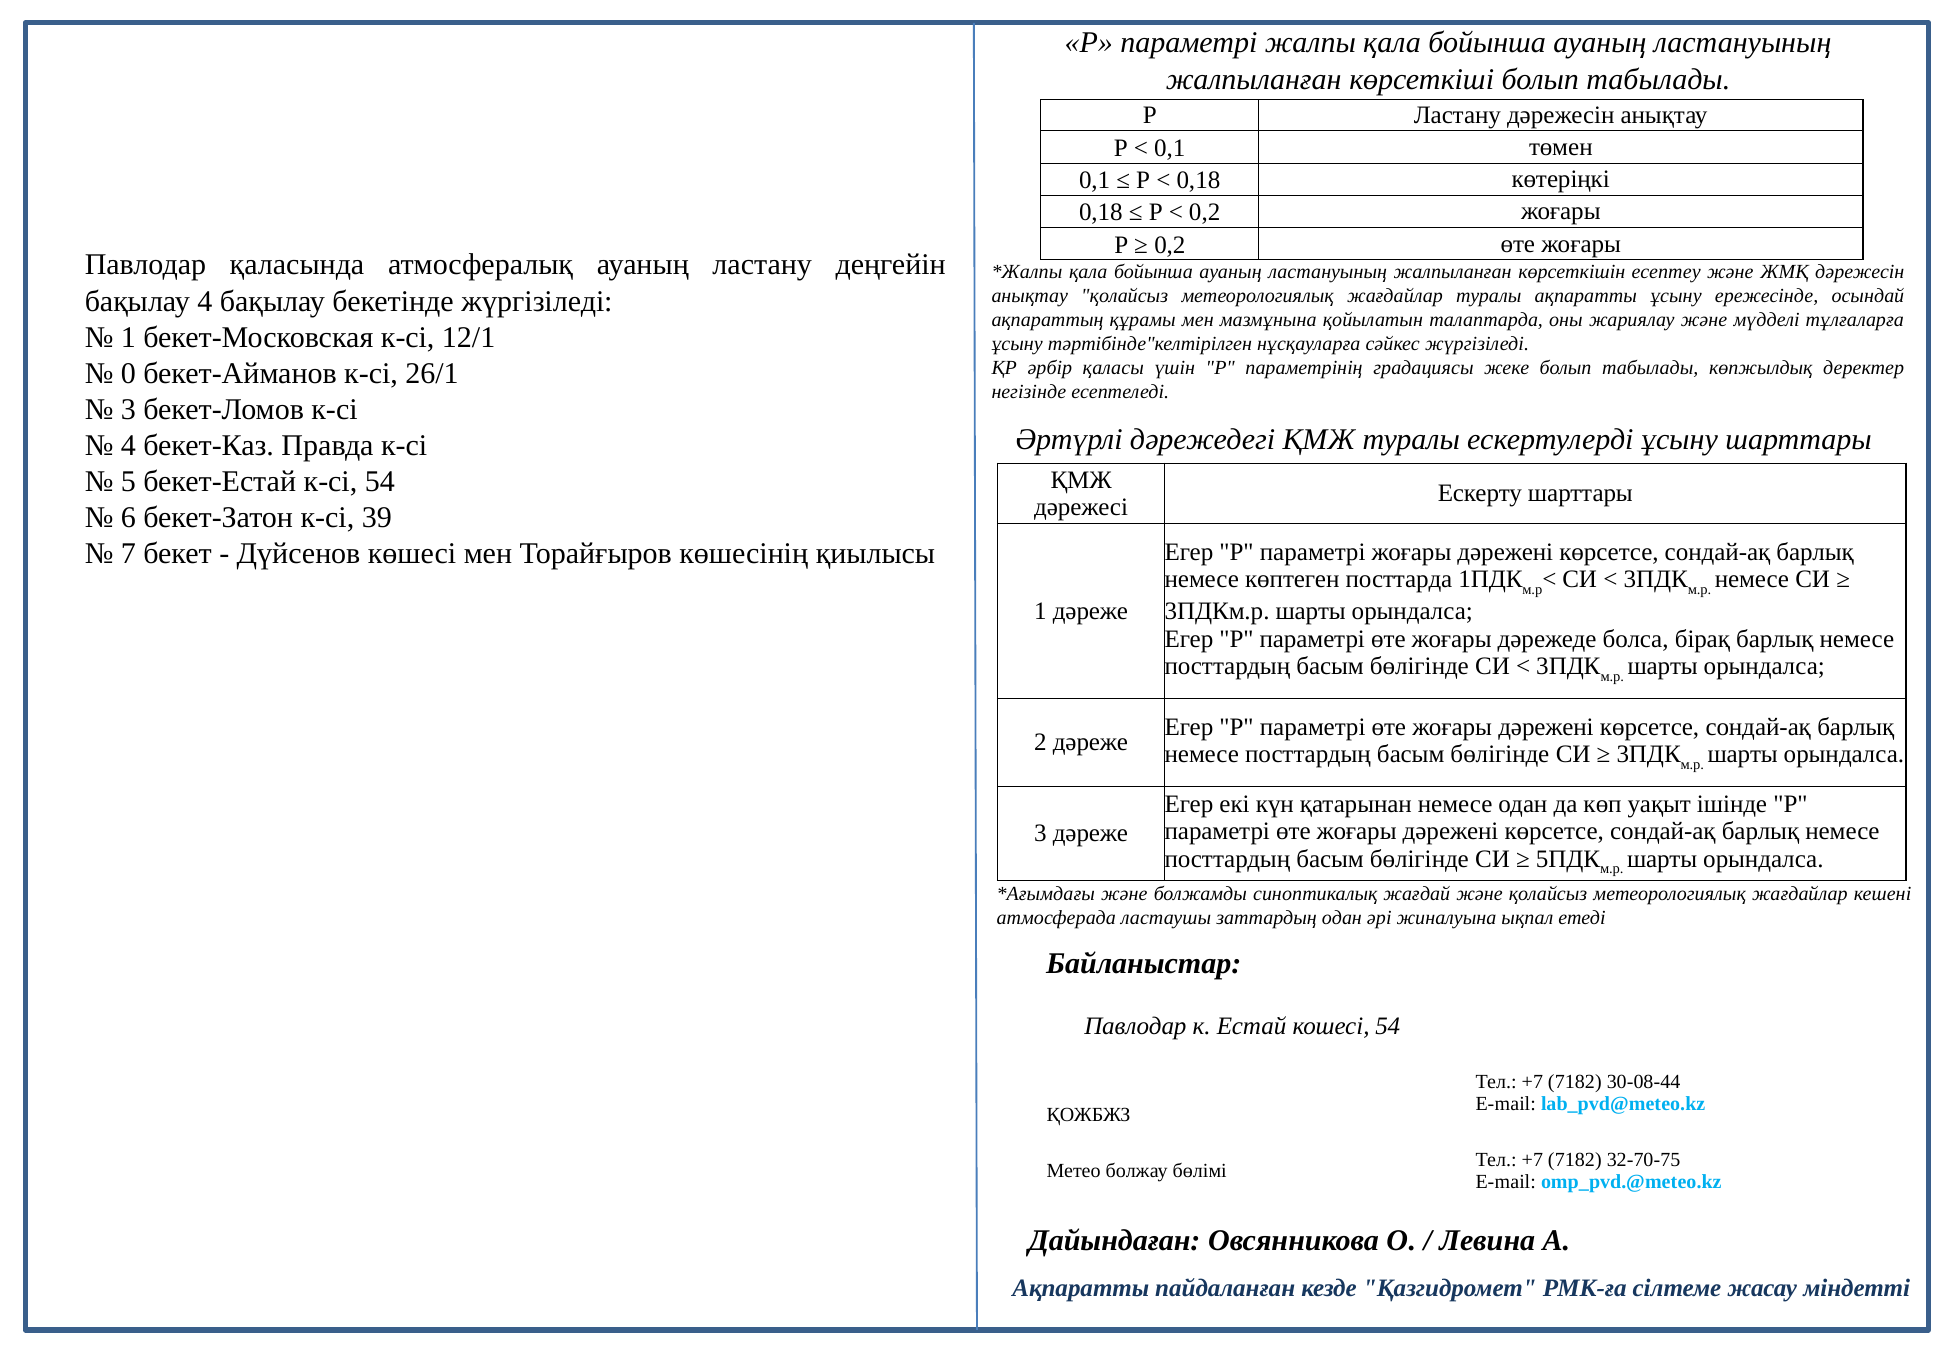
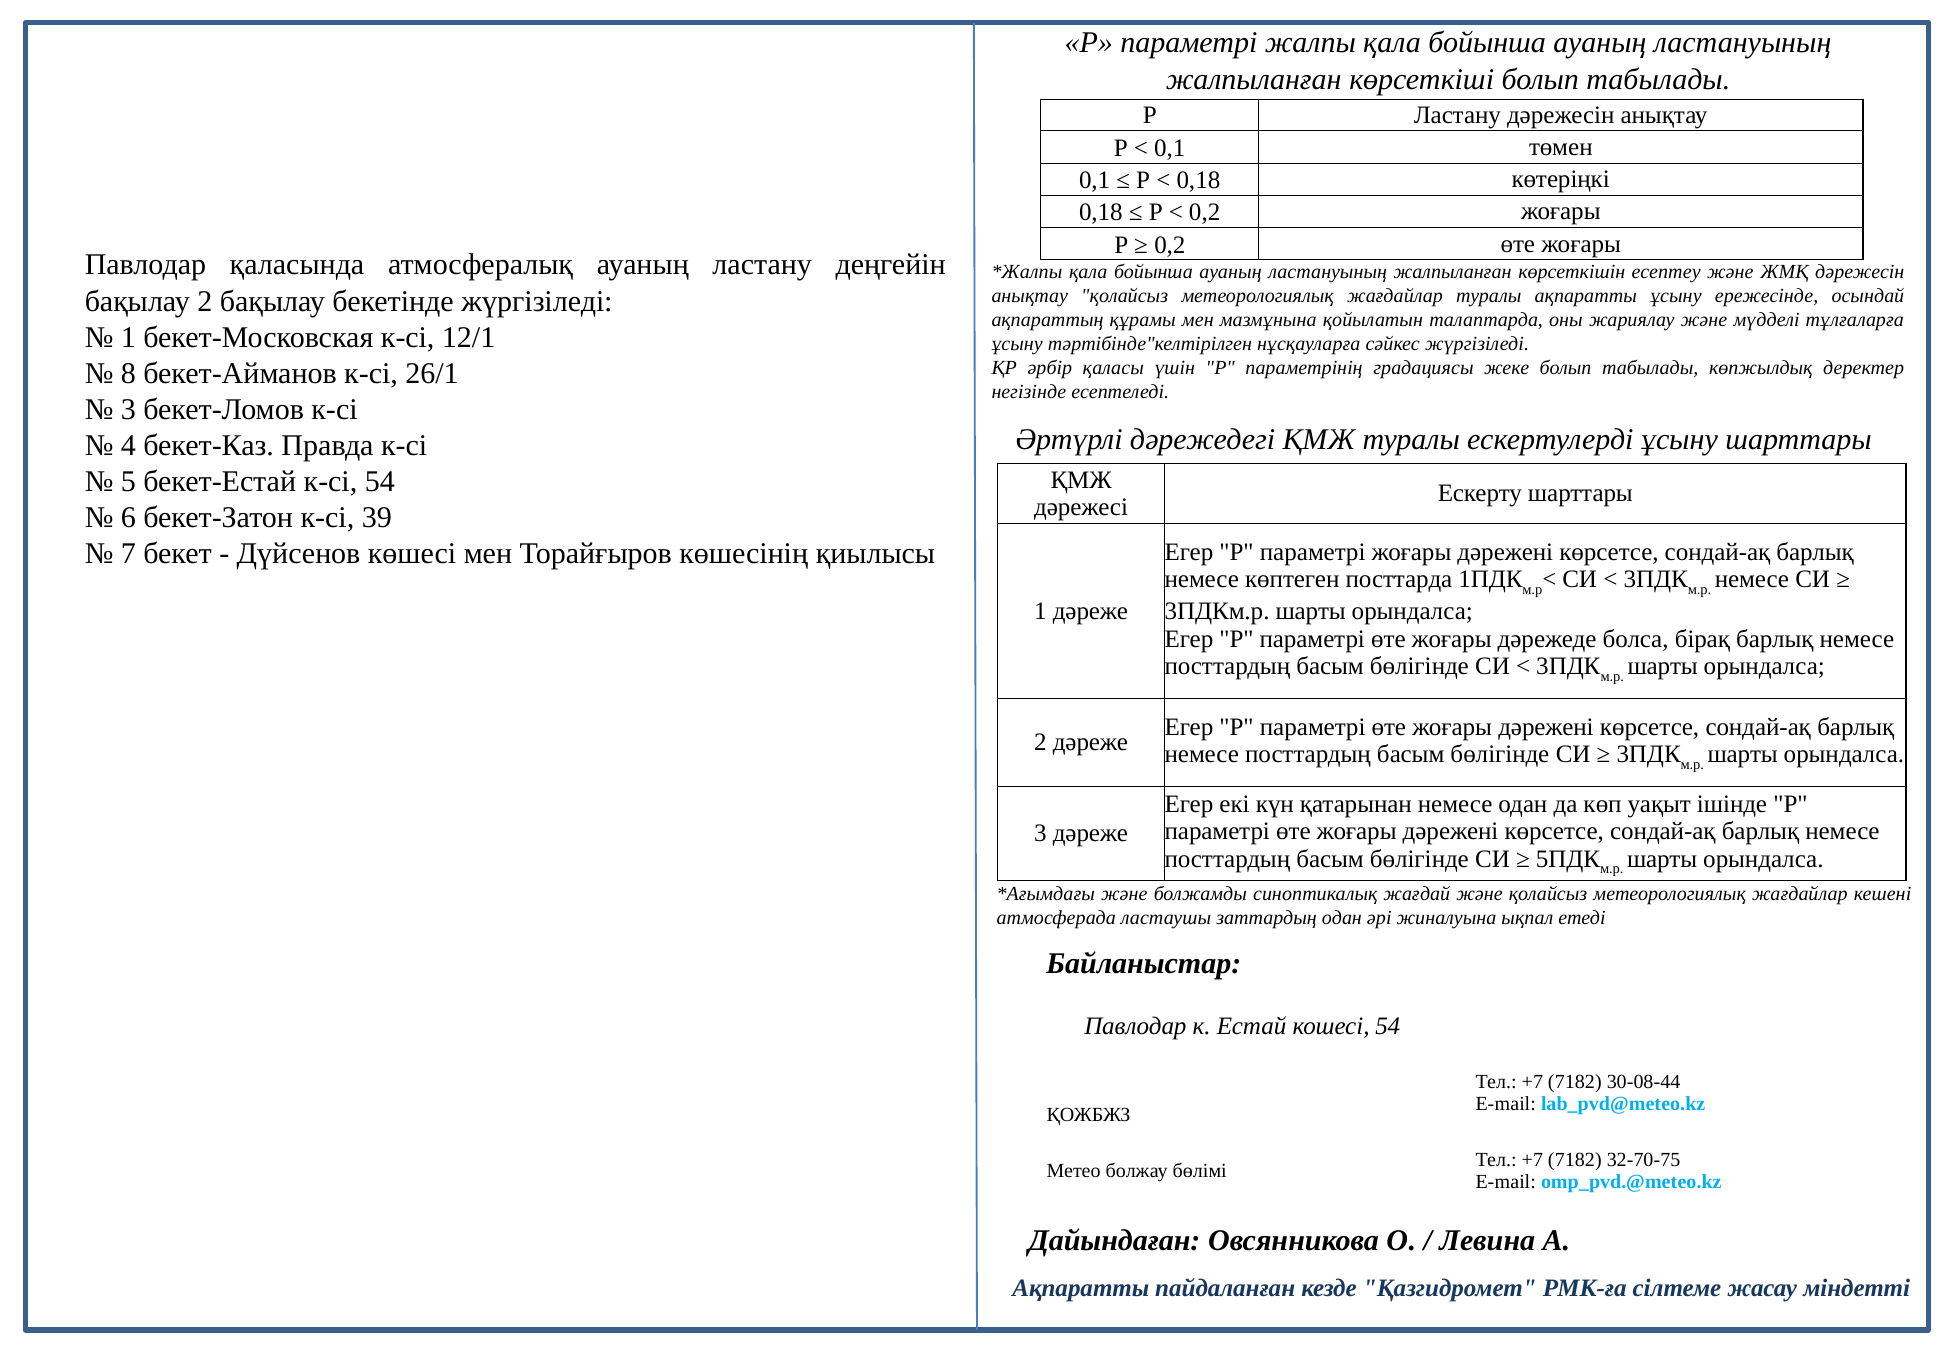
бақылау 4: 4 -> 2
0: 0 -> 8
